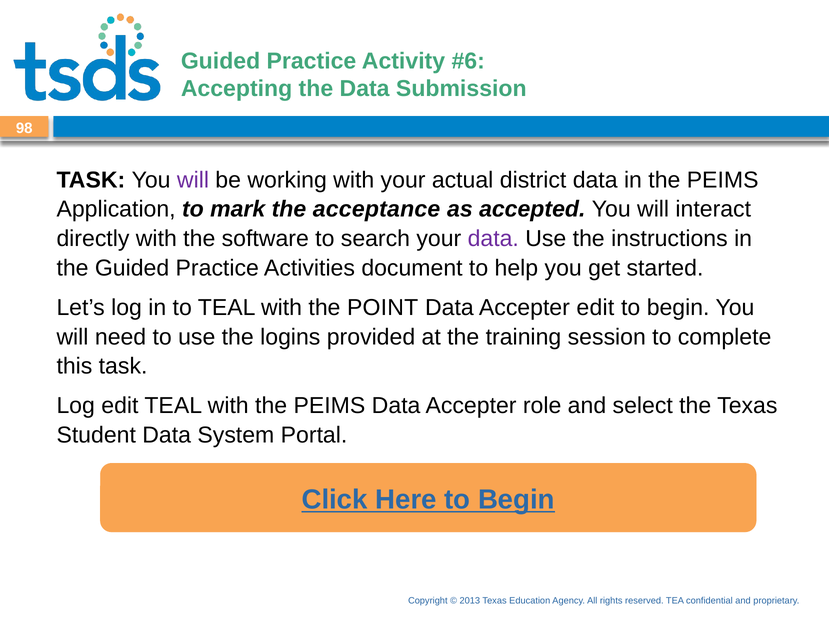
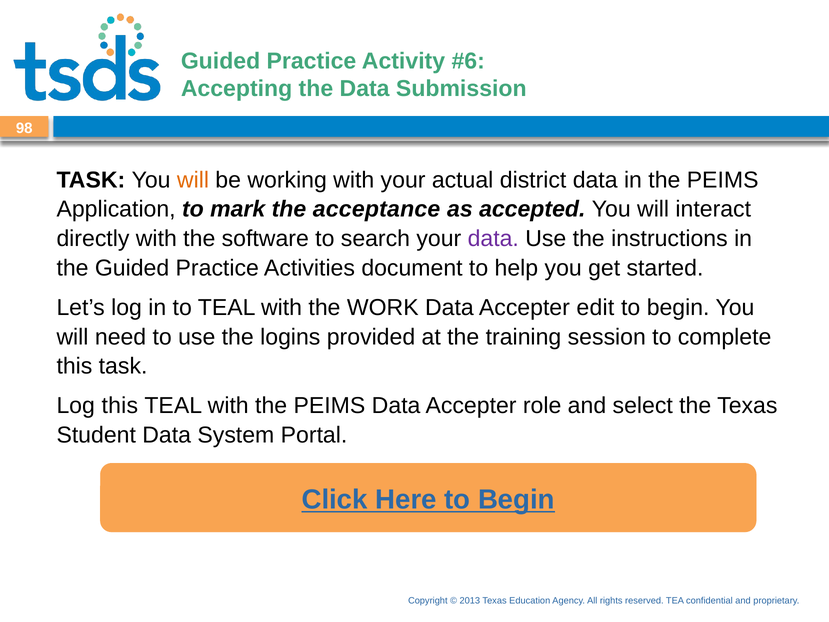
will at (193, 180) colour: purple -> orange
POINT: POINT -> WORK
Log edit: edit -> this
